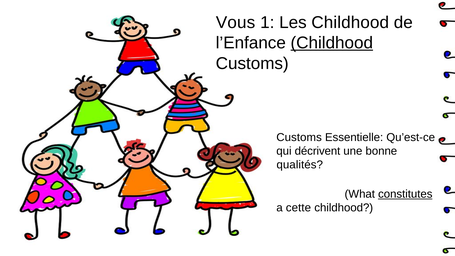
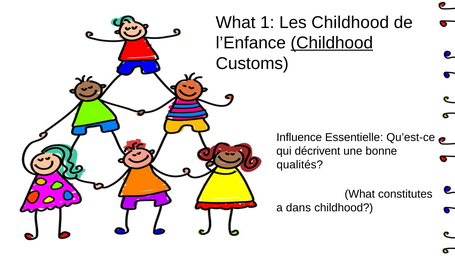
Vous at (236, 22): Vous -> What
Customs at (299, 137): Customs -> Influence
constitutes underline: present -> none
cette: cette -> dans
